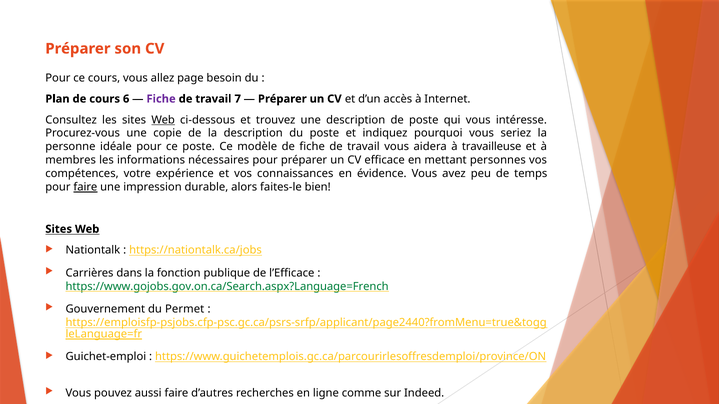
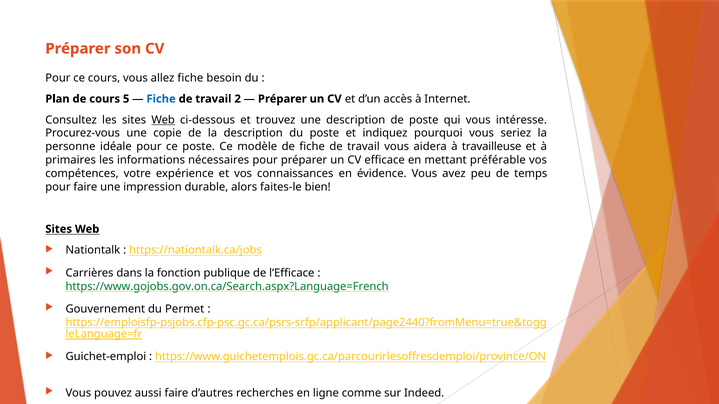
allez page: page -> fiche
6: 6 -> 5
Fiche at (161, 99) colour: purple -> blue
7: 7 -> 2
membres: membres -> primaires
personnes: personnes -> préférable
faire at (85, 187) underline: present -> none
